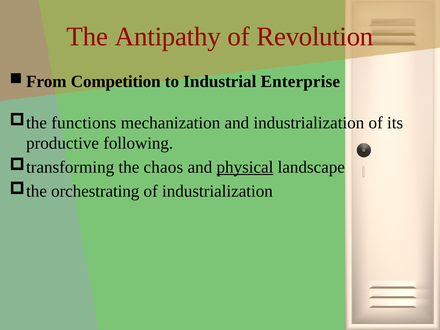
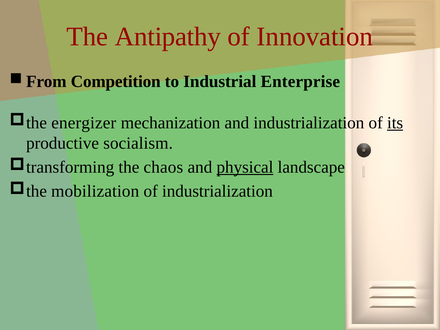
Revolution: Revolution -> Innovation
functions: functions -> energizer
its underline: none -> present
following: following -> socialism
orchestrating: orchestrating -> mobilization
